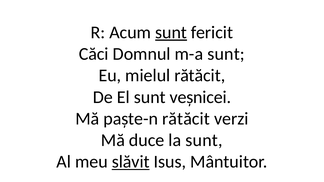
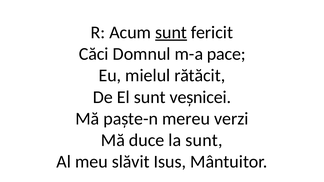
m-a sunt: sunt -> pace
paște-n rătăcit: rătăcit -> mereu
slăvit underline: present -> none
